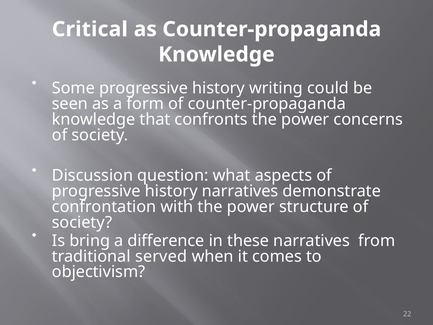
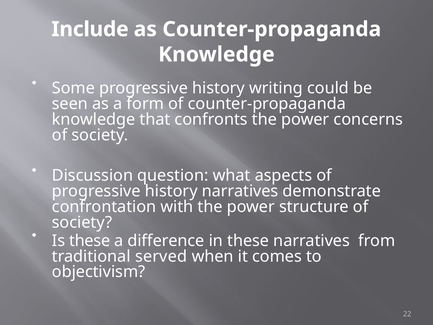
Critical: Critical -> Include
Is bring: bring -> these
